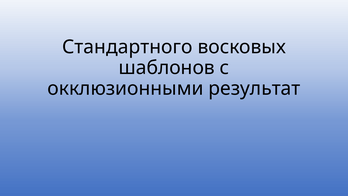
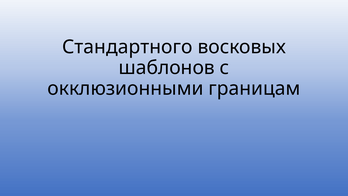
результат: результат -> границам
